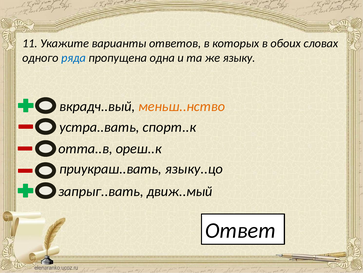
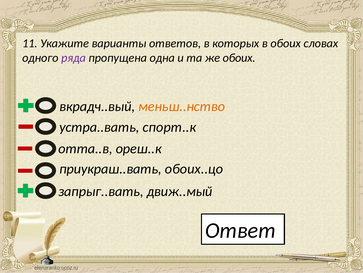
ряда colour: blue -> purple
же языку: языку -> обоих
языку..цо: языку..цо -> обоих..цо
